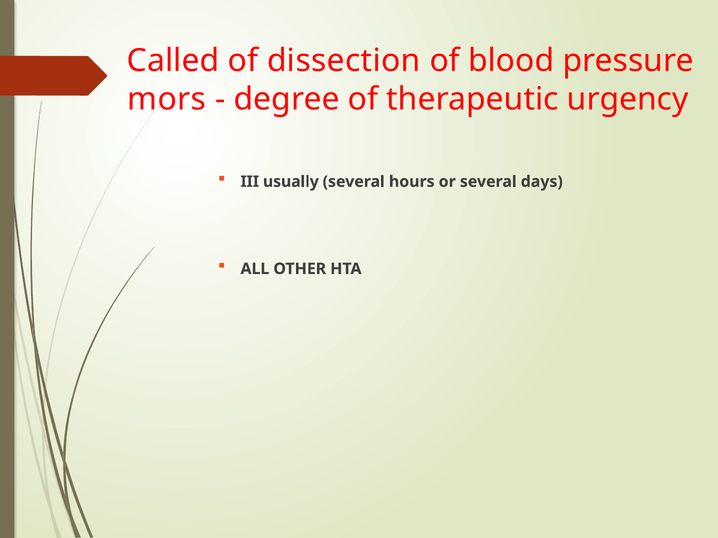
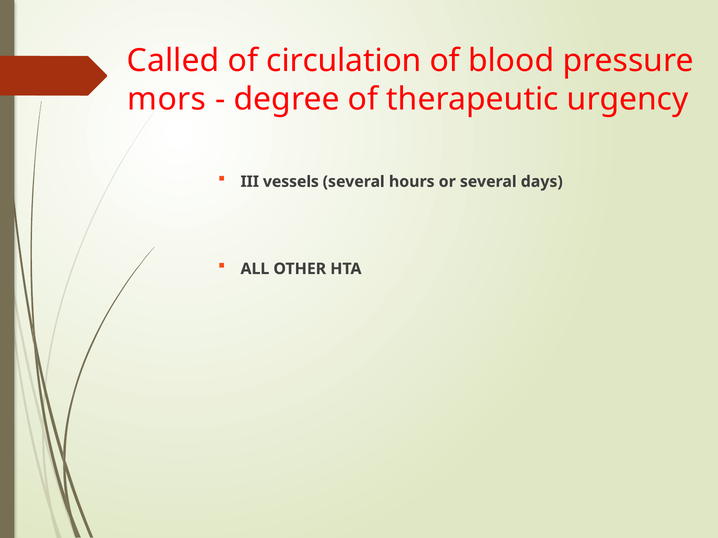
dissection: dissection -> circulation
usually: usually -> vessels
